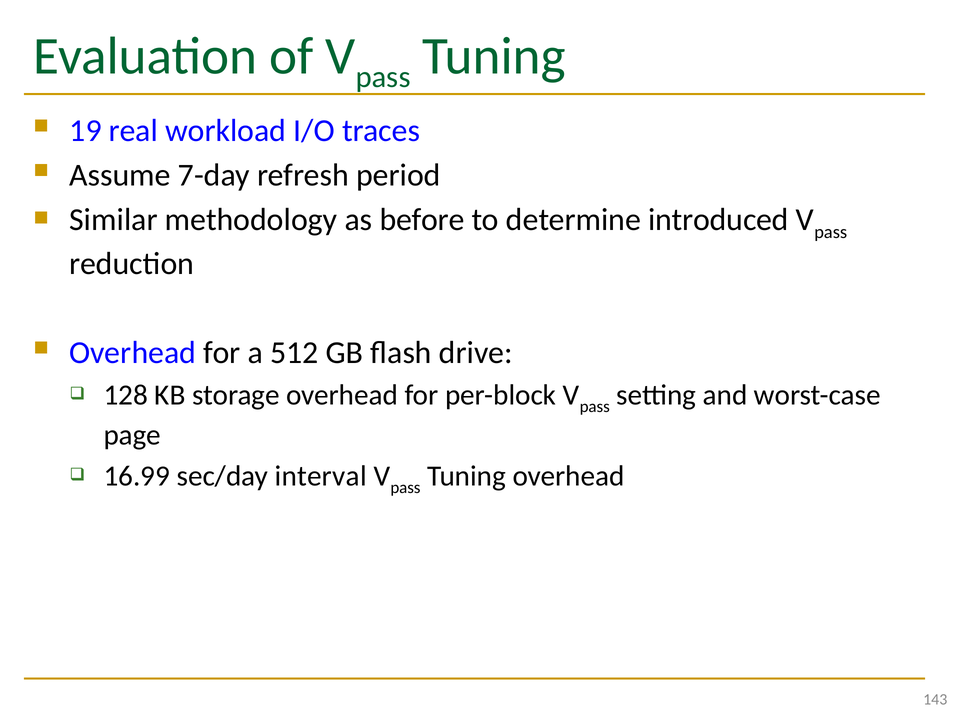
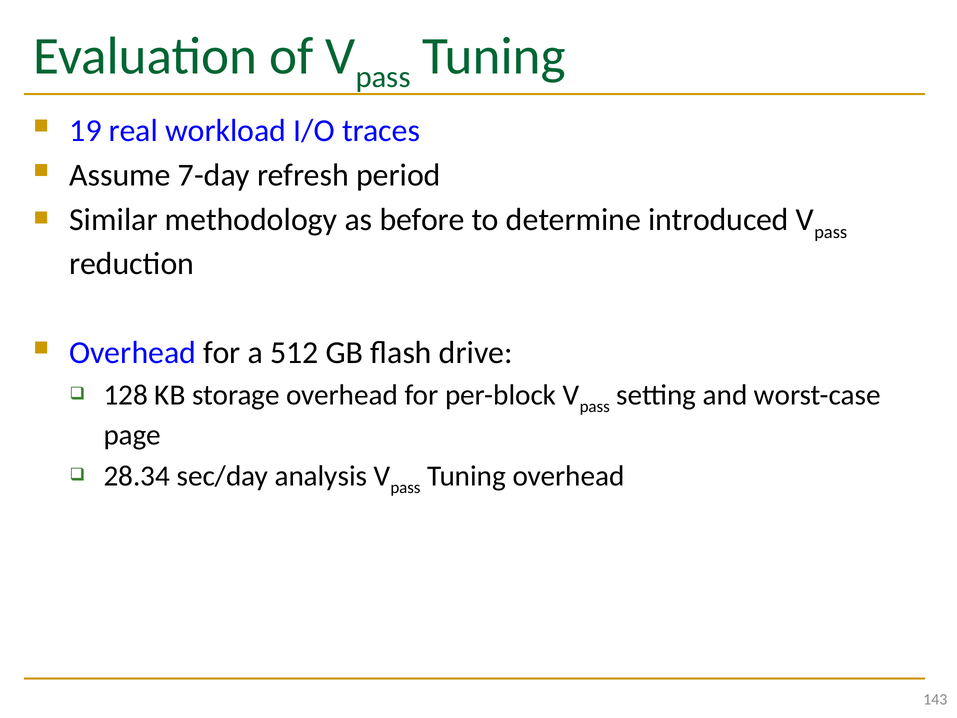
16.99: 16.99 -> 28.34
interval: interval -> analysis
